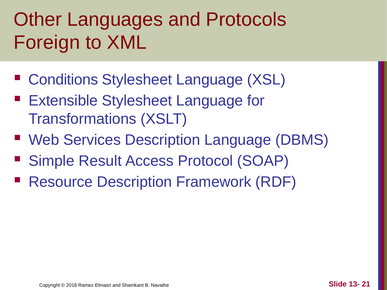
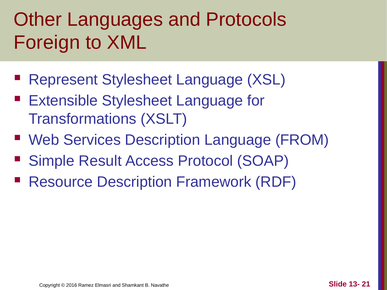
Conditions: Conditions -> Represent
DBMS: DBMS -> FROM
